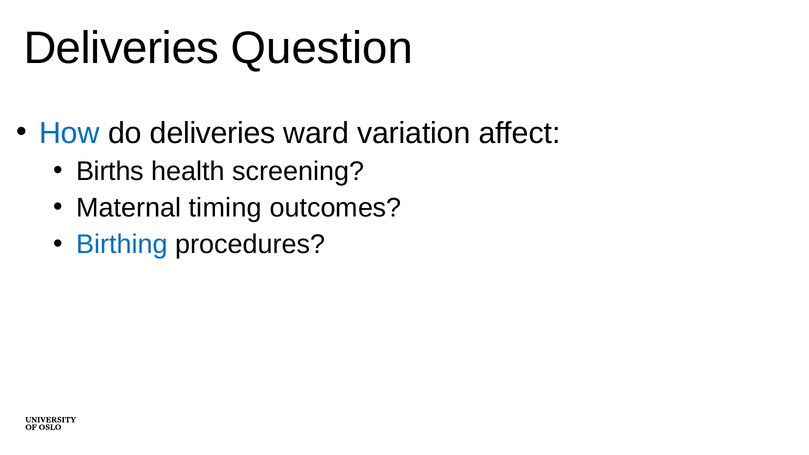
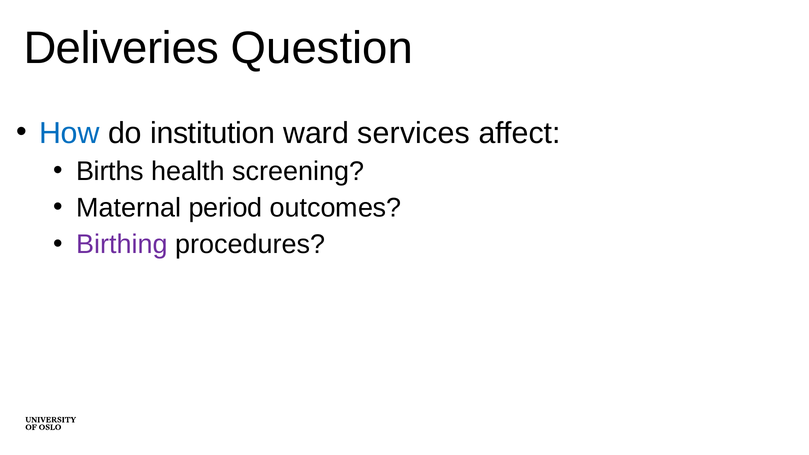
do deliveries: deliveries -> institution
variation: variation -> services
timing: timing -> period
Birthing colour: blue -> purple
